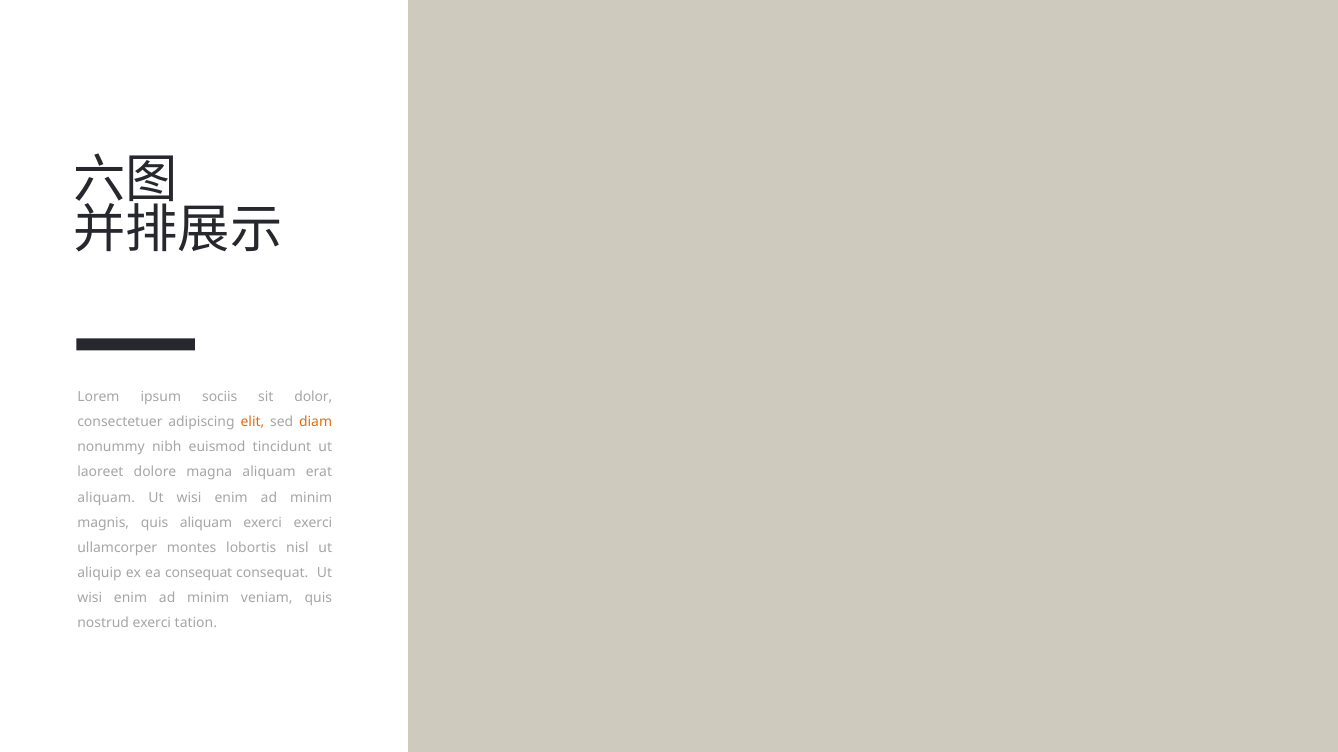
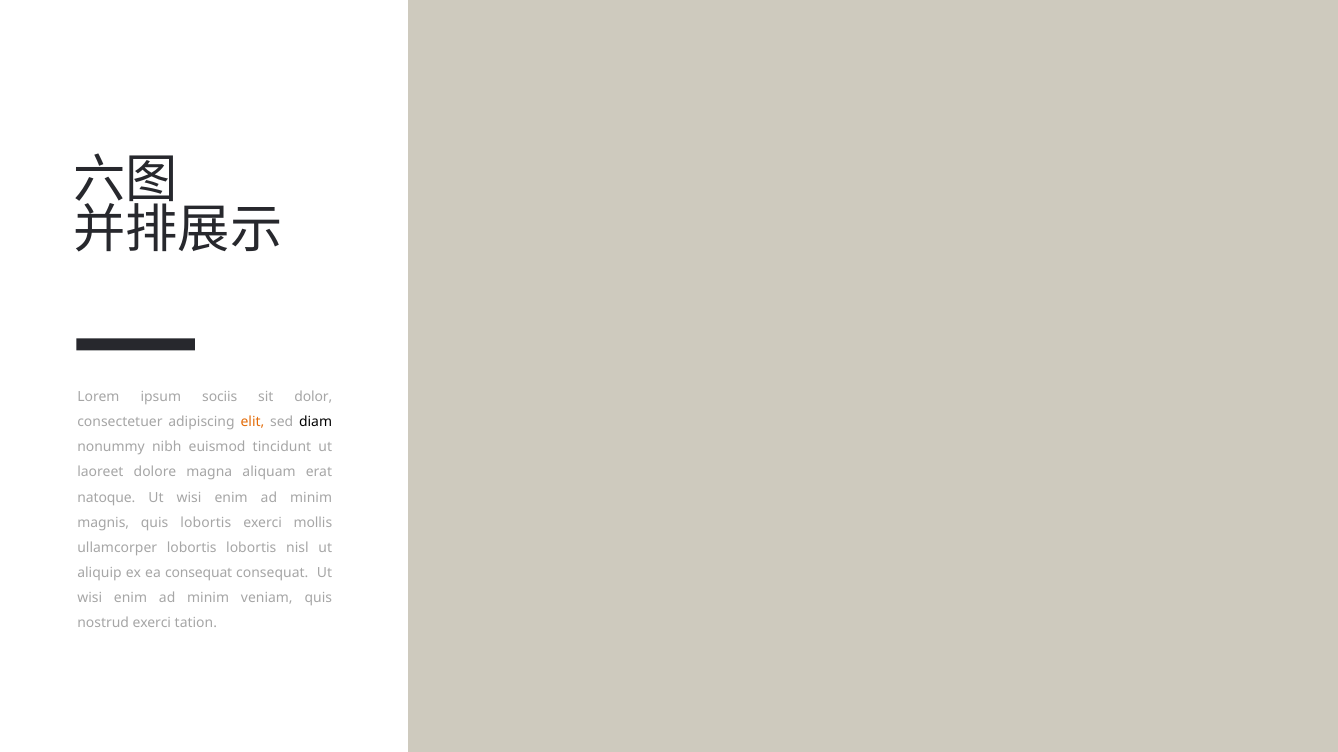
diam colour: orange -> black
aliquam at (106, 498): aliquam -> natoque
quis aliquam: aliquam -> lobortis
exerci exerci: exerci -> mollis
ullamcorper montes: montes -> lobortis
